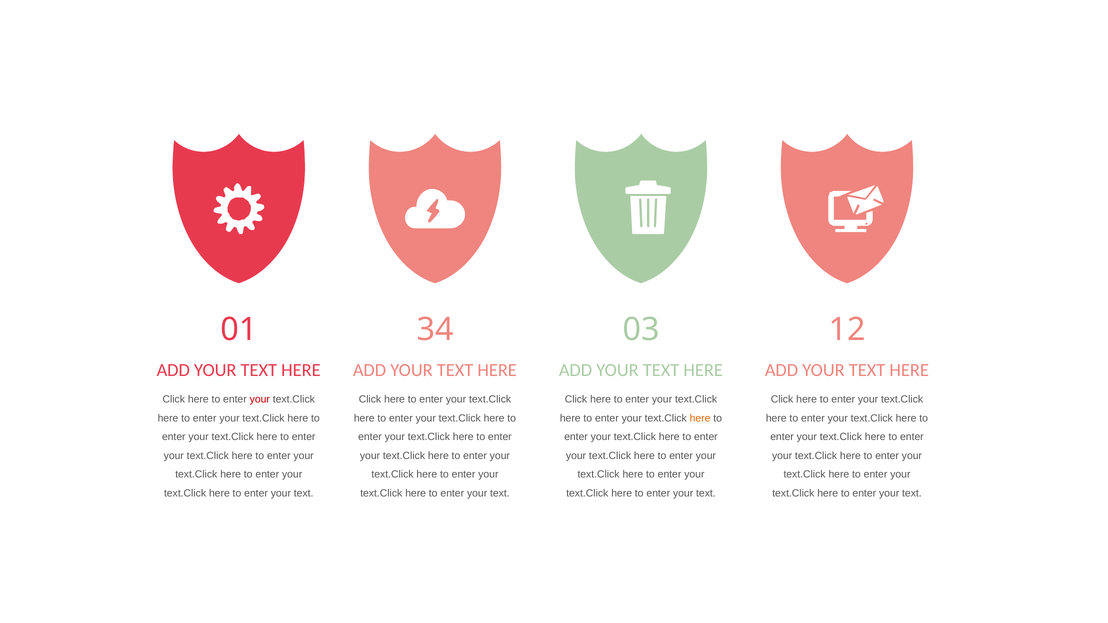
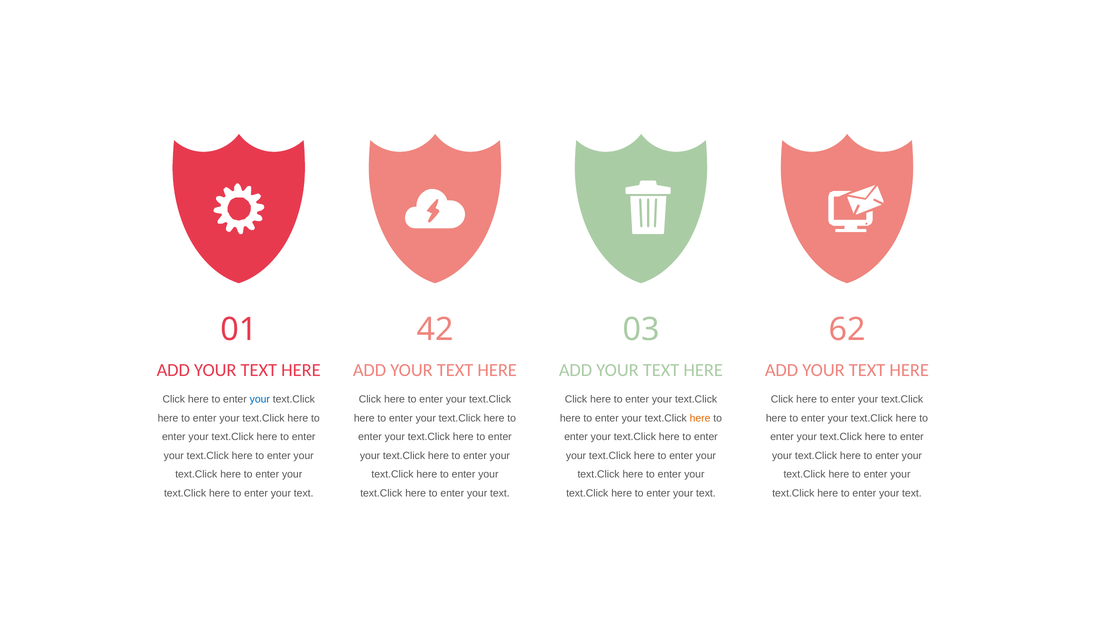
34: 34 -> 42
12: 12 -> 62
your at (260, 400) colour: red -> blue
